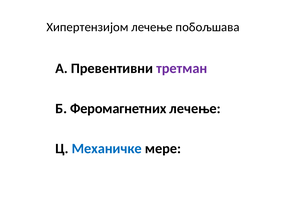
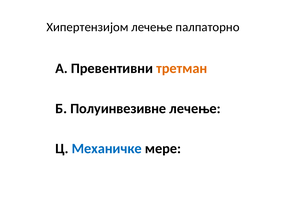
побољшава: побољшава -> палпаторно
третман colour: purple -> orange
Феромагнетних: Феромагнетних -> Полуинвезивне
